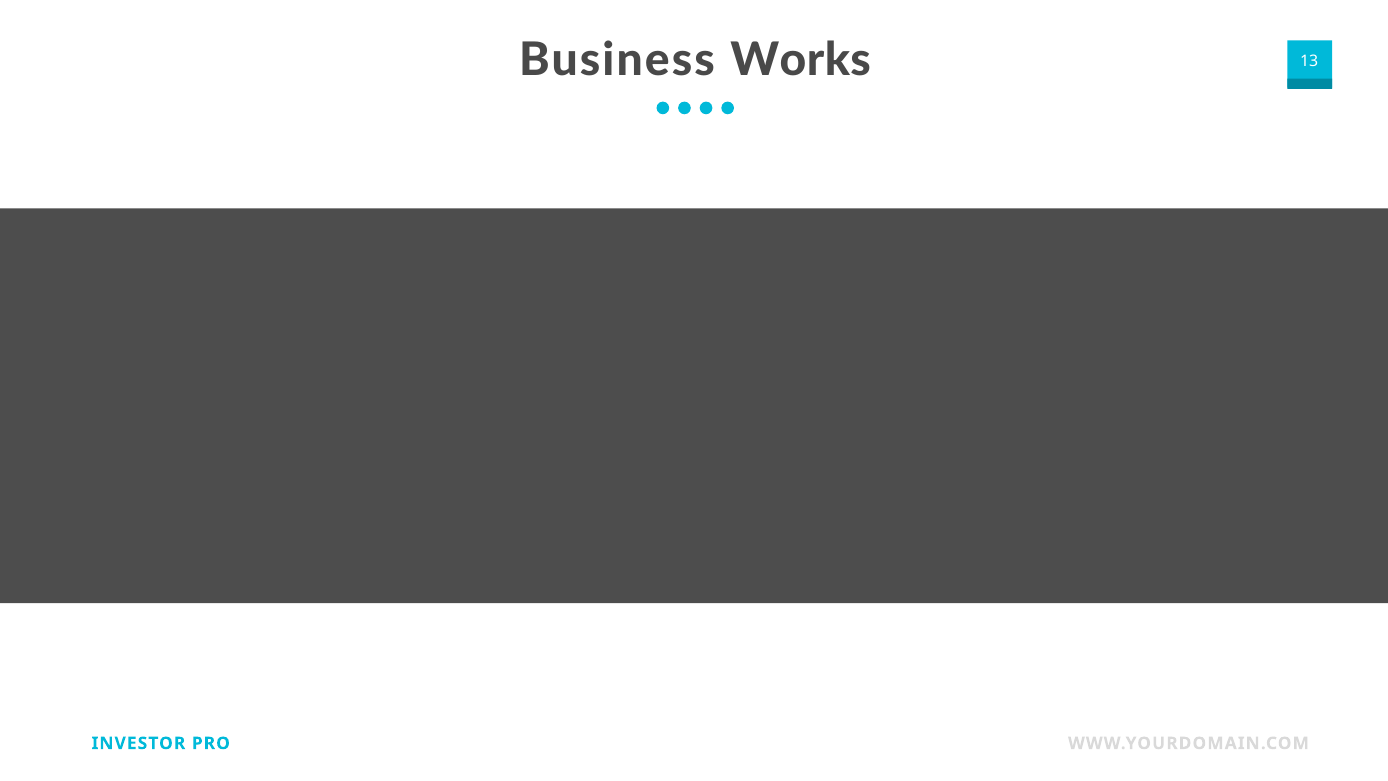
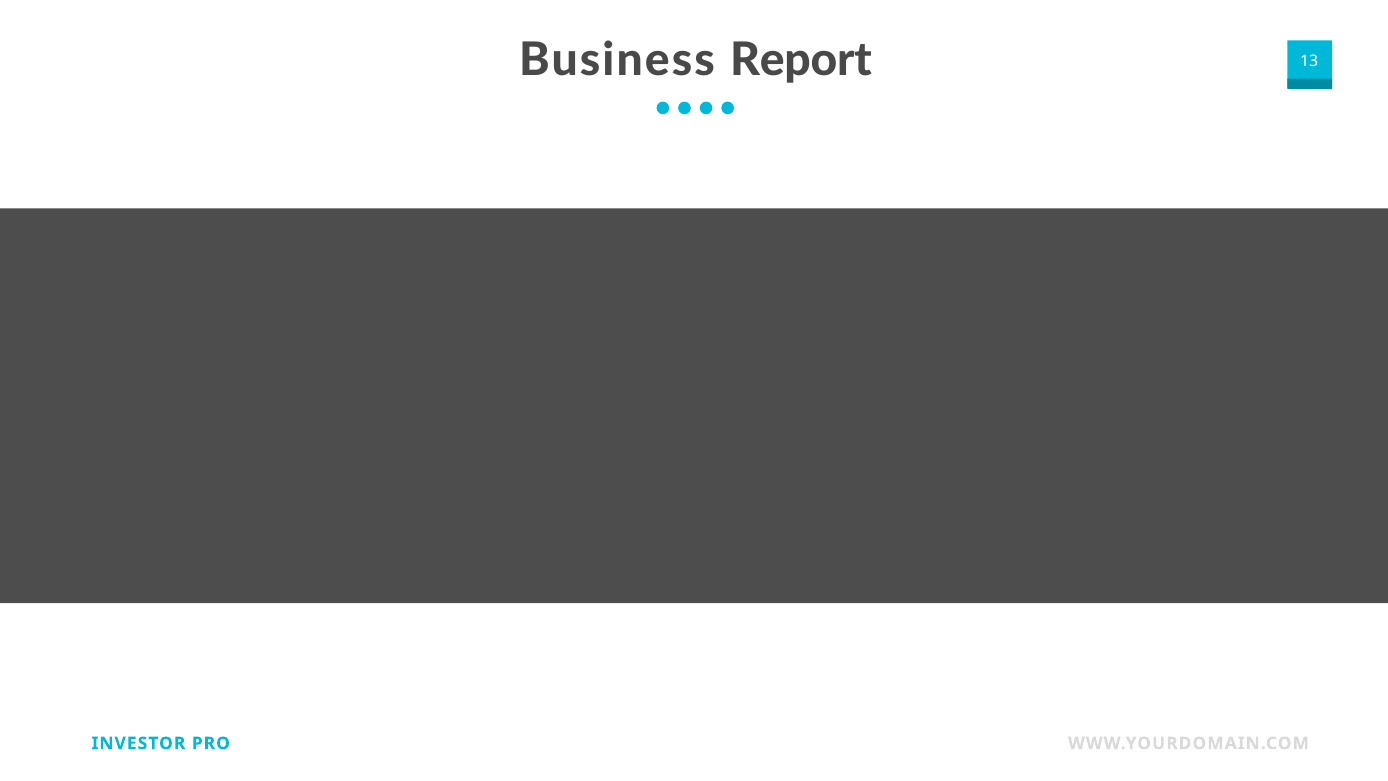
Works: Works -> Report
